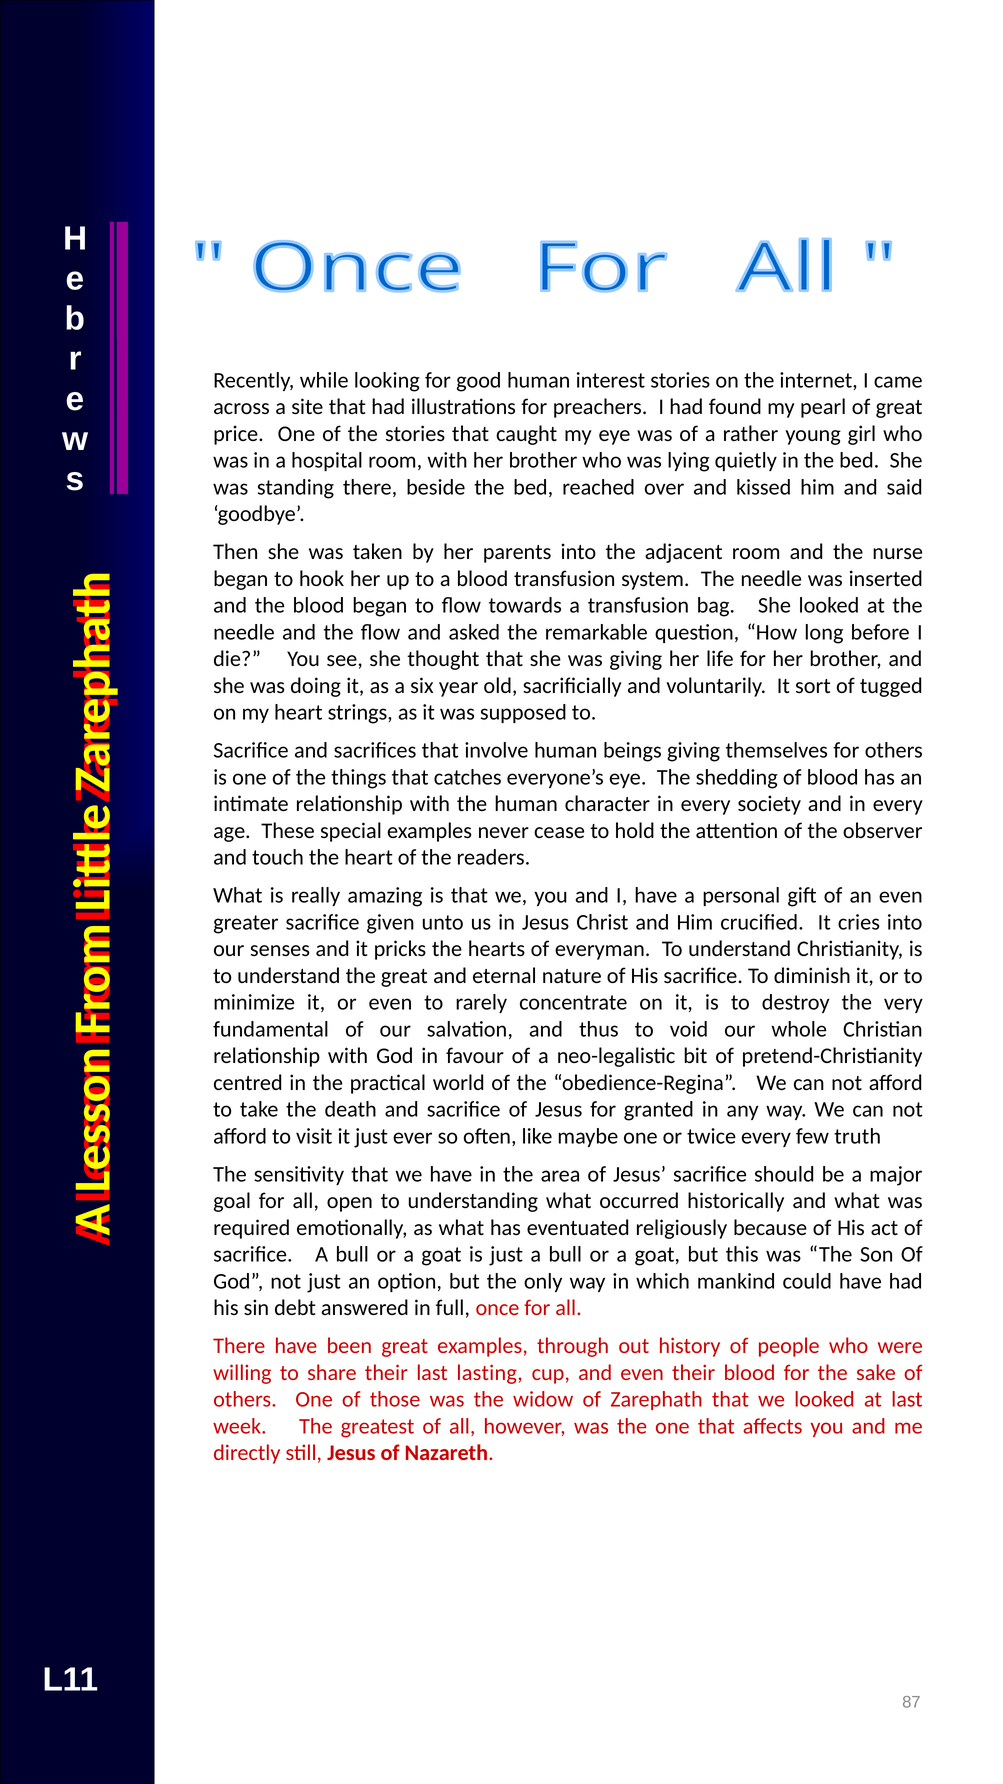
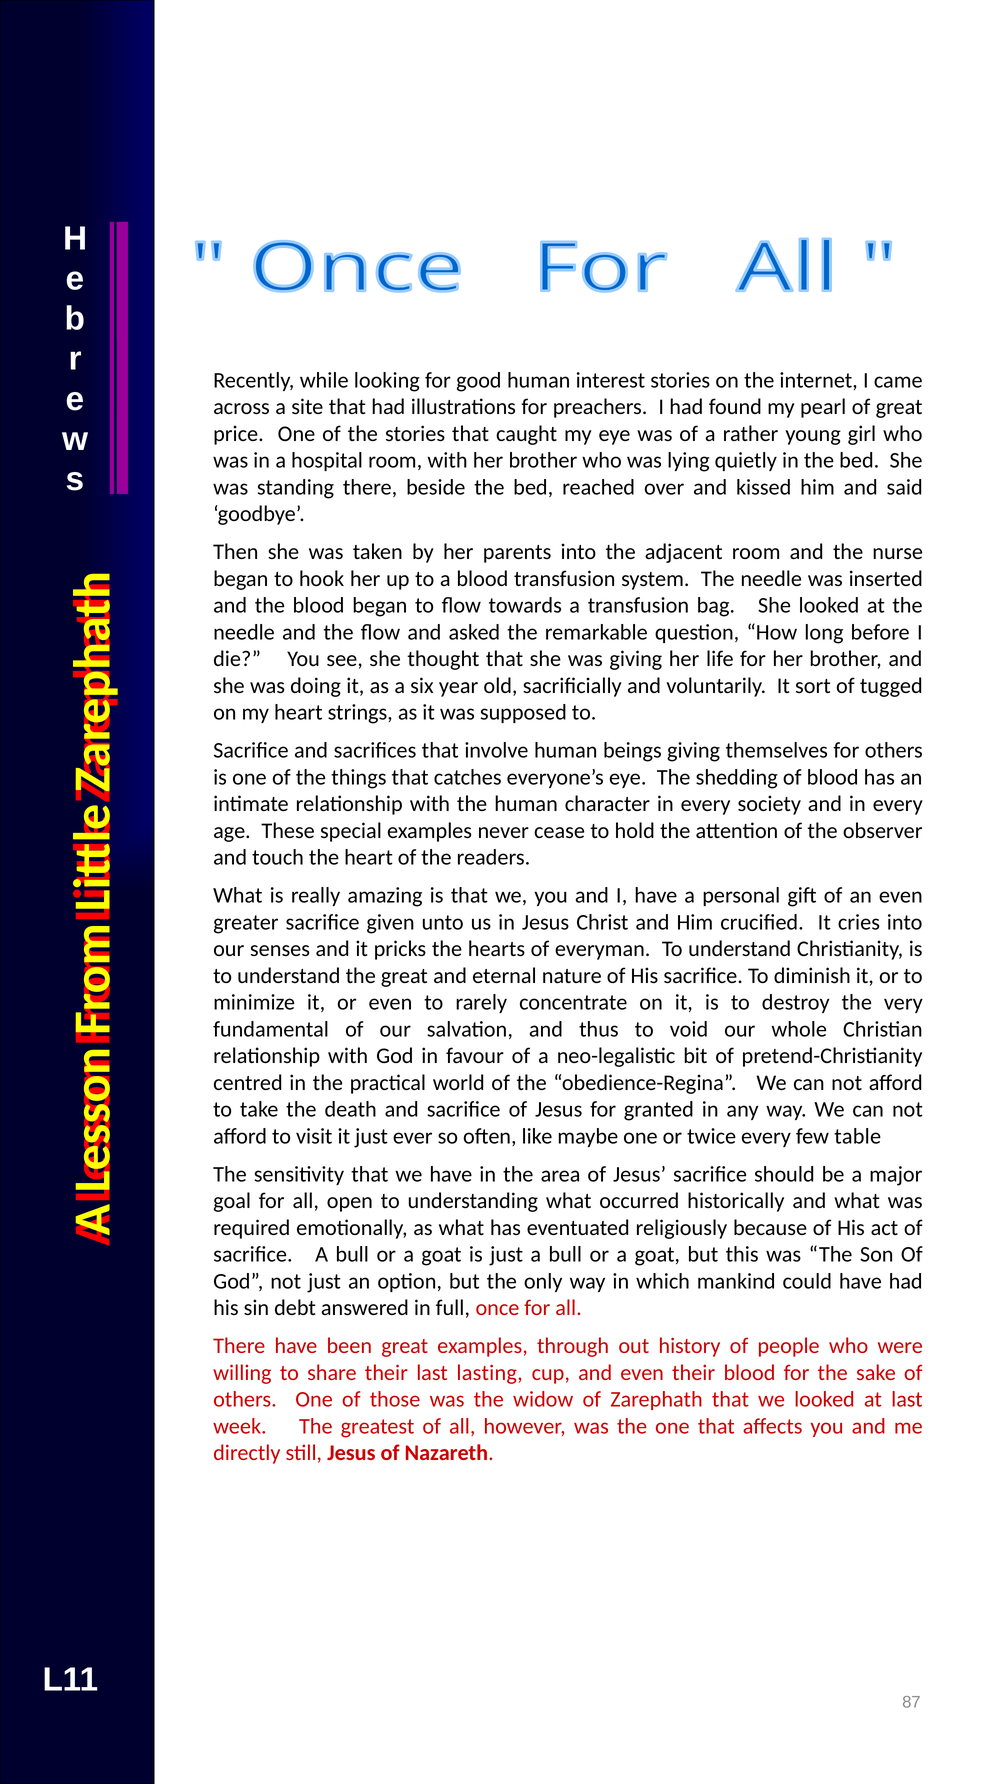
truth: truth -> table
